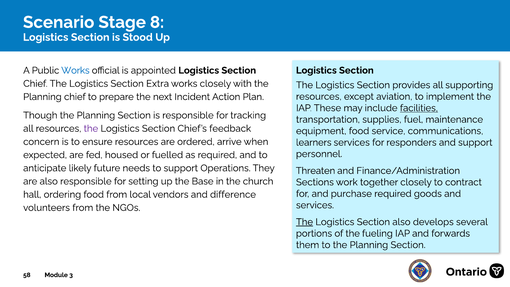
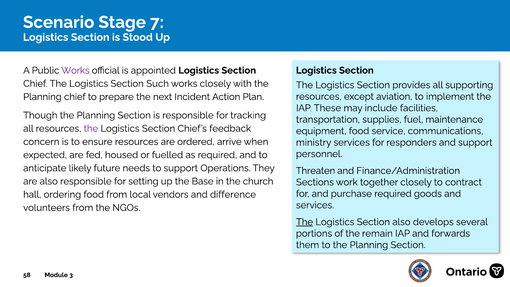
8: 8 -> 7
Works at (75, 70) colour: blue -> purple
Extra: Extra -> Such
facilities underline: present -> none
learners: learners -> ministry
fueling: fueling -> remain
